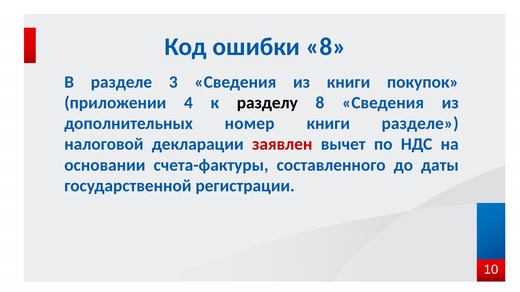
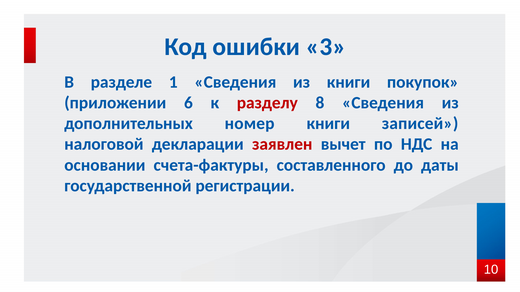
ошибки 8: 8 -> 3
3: 3 -> 1
4: 4 -> 6
разделу colour: black -> red
книги разделе: разделе -> записей
